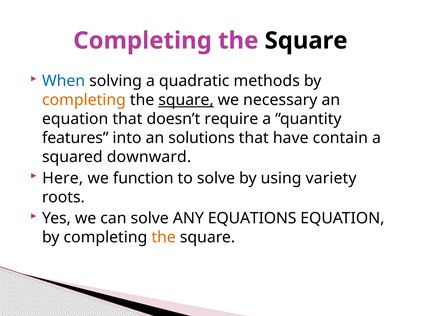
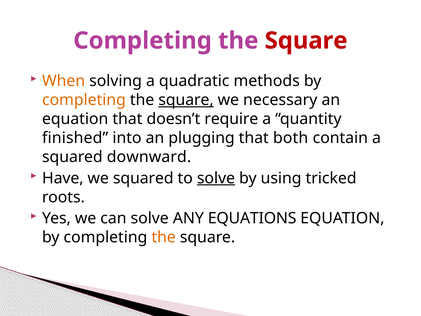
Square at (306, 41) colour: black -> red
When colour: blue -> orange
features: features -> finished
solutions: solutions -> plugging
have: have -> both
Here: Here -> Have
we function: function -> squared
solve at (216, 178) underline: none -> present
variety: variety -> tricked
